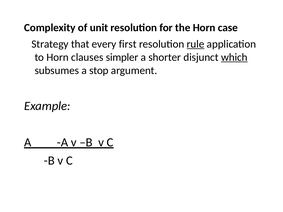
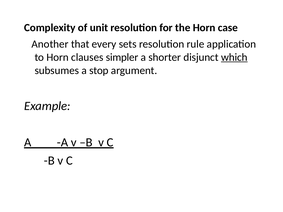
Strategy: Strategy -> Another
first: first -> sets
rule underline: present -> none
